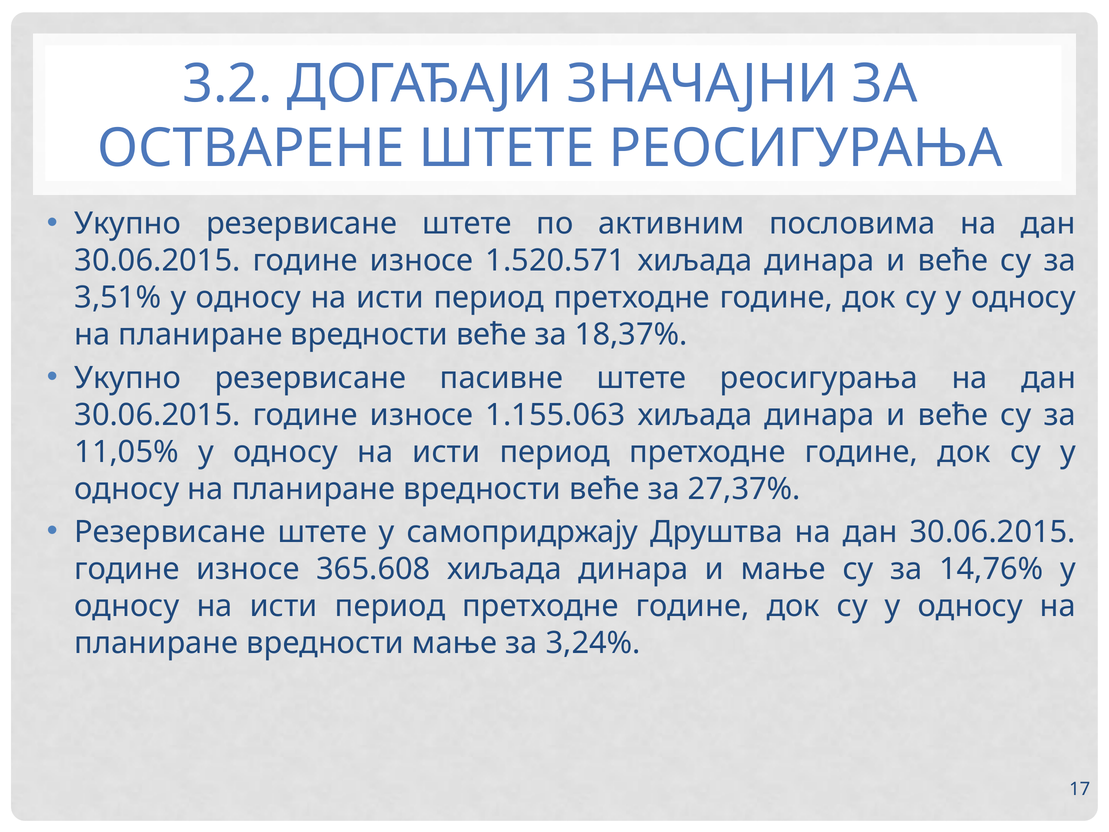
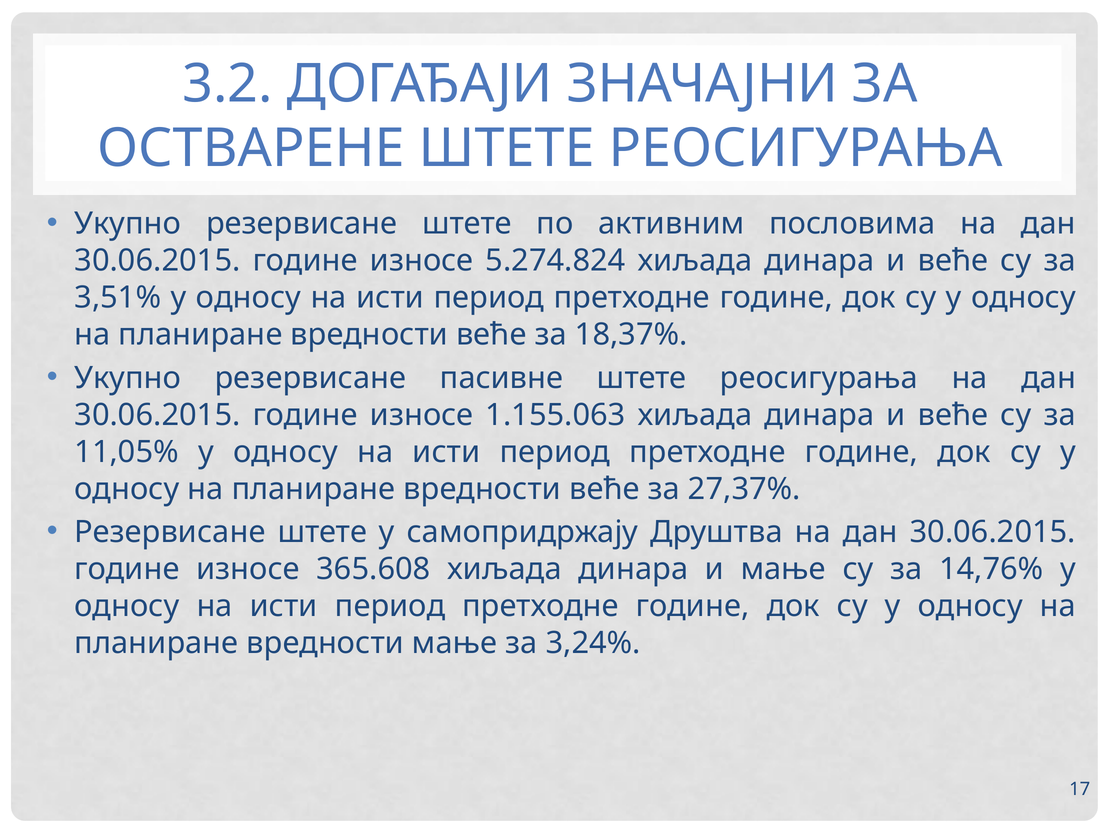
1.520.571: 1.520.571 -> 5.274.824
